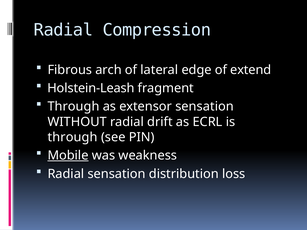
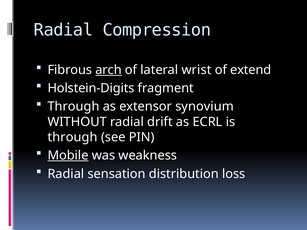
arch underline: none -> present
edge: edge -> wrist
Holstein-Leash: Holstein-Leash -> Holstein-Digits
extensor sensation: sensation -> synovium
